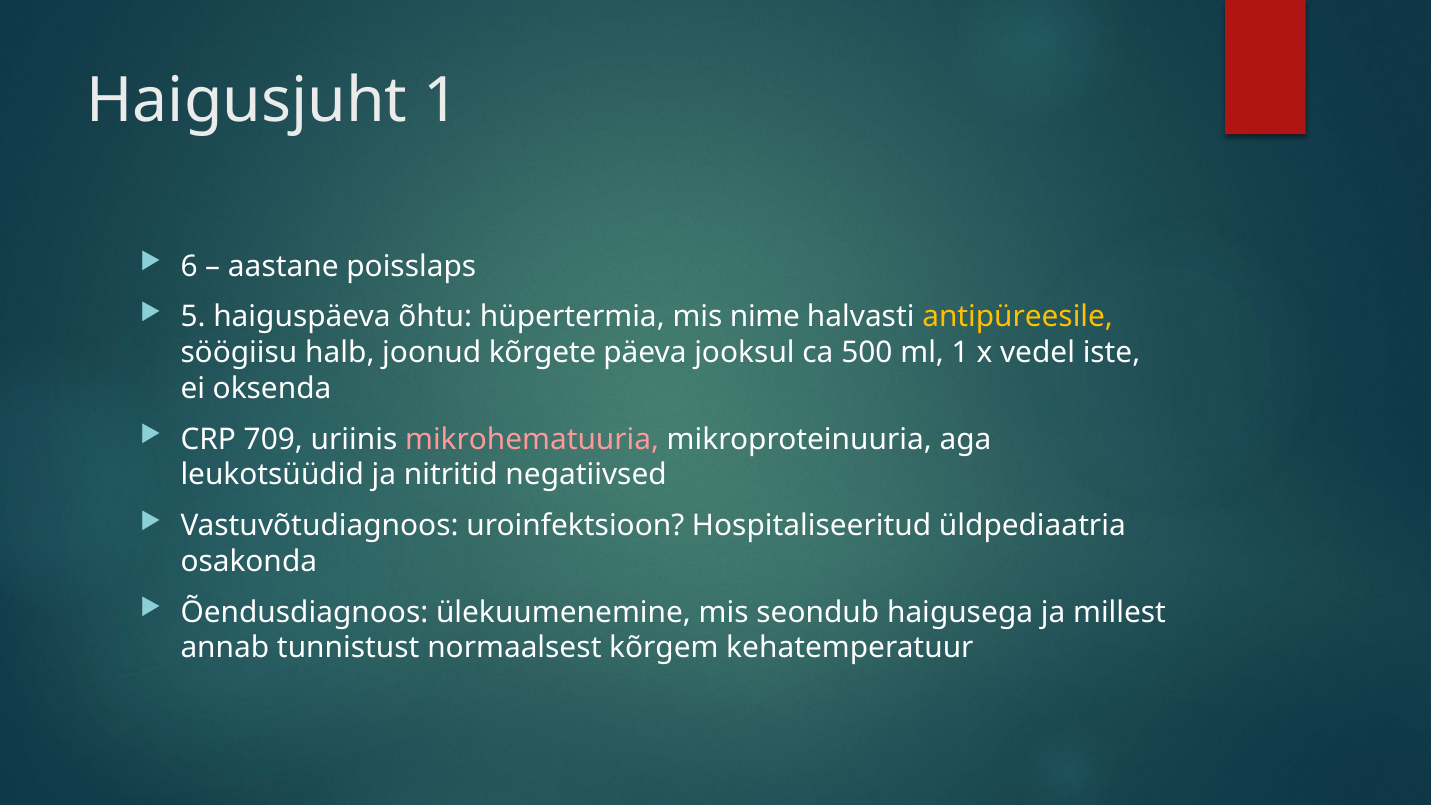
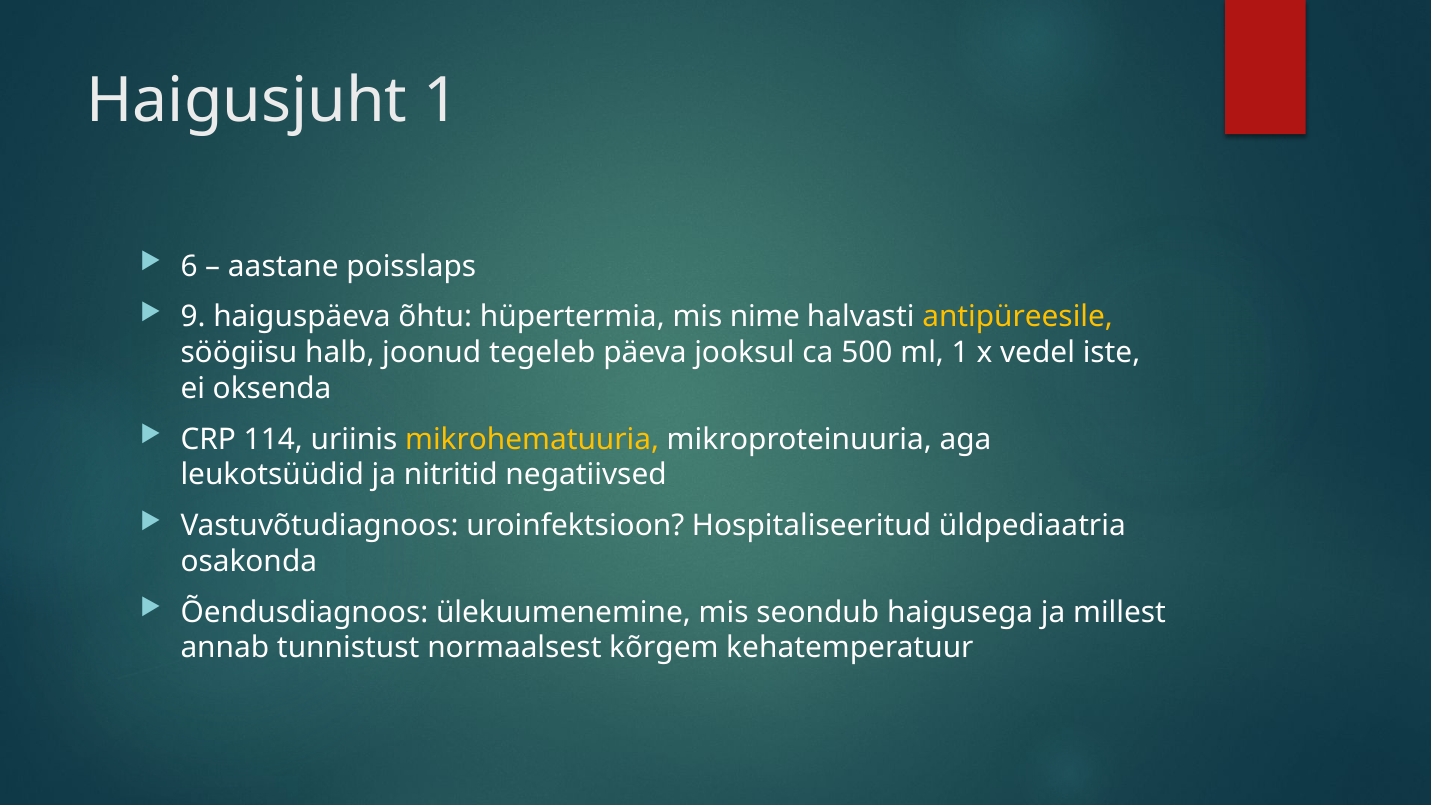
5: 5 -> 9
kõrgete: kõrgete -> tegeleb
709: 709 -> 114
mikrohematuuria colour: pink -> yellow
